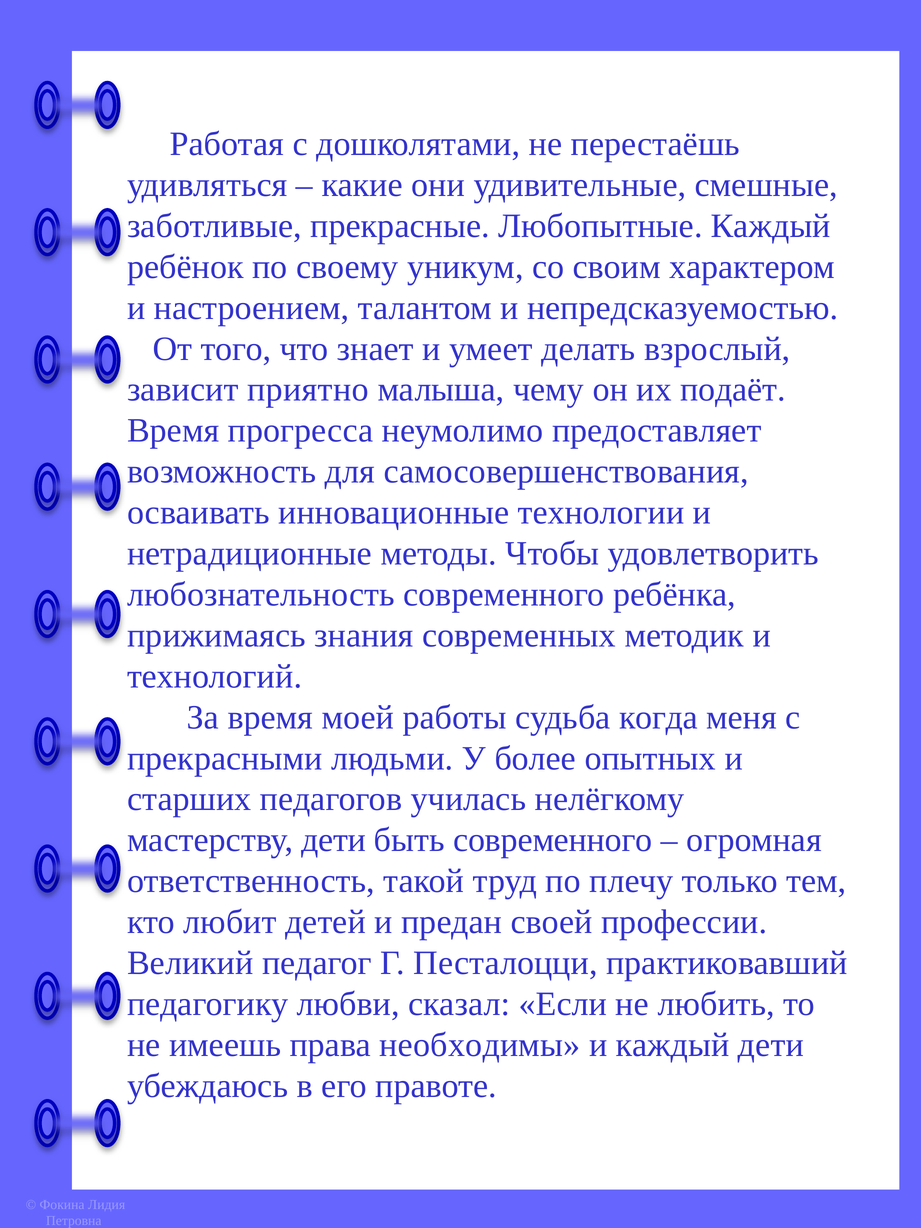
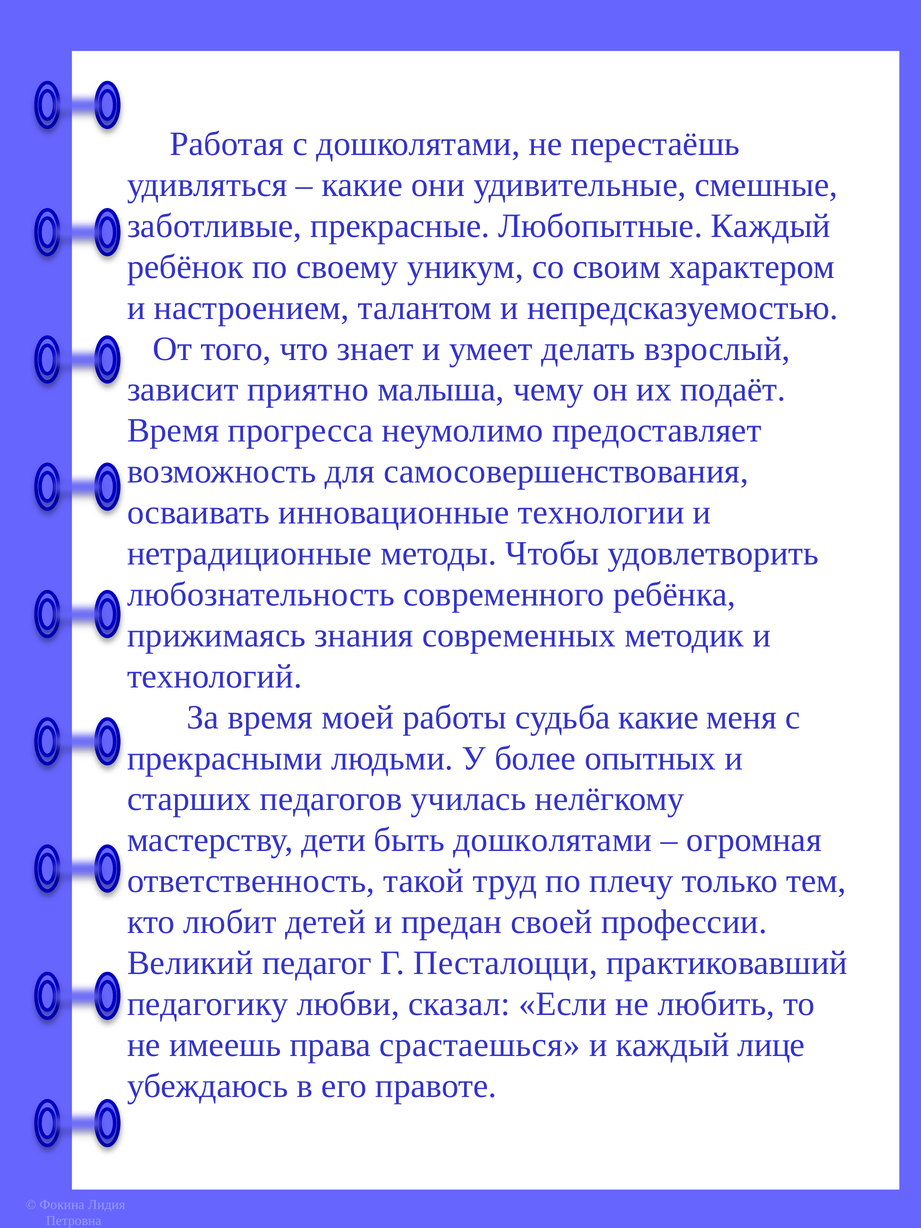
судьба когда: когда -> какие
быть современного: современного -> дошколятами
необходимы: необходимы -> срастаешься
каждый дети: дети -> лице
